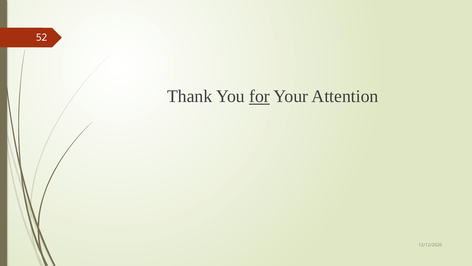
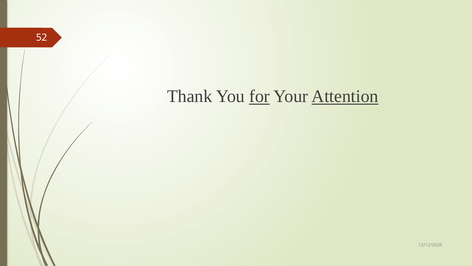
Attention underline: none -> present
